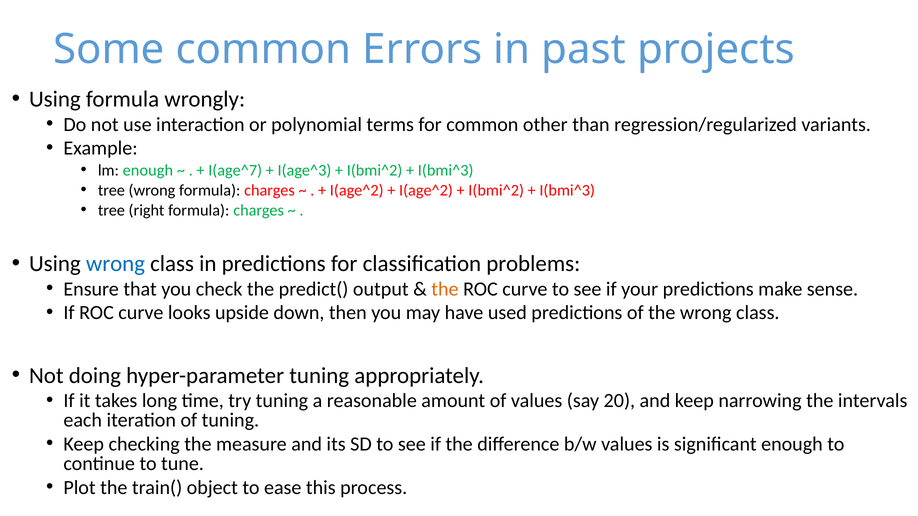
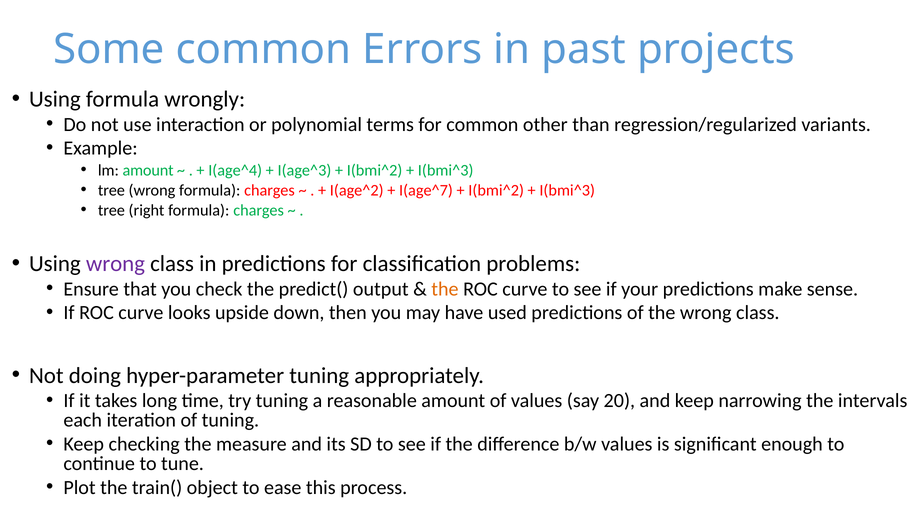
lm enough: enough -> amount
I(age^7: I(age^7 -> I(age^4
I(age^2 at (426, 191): I(age^2 -> I(age^7
wrong at (115, 264) colour: blue -> purple
